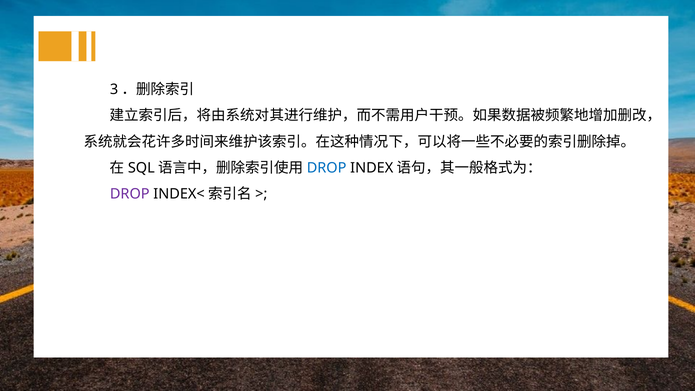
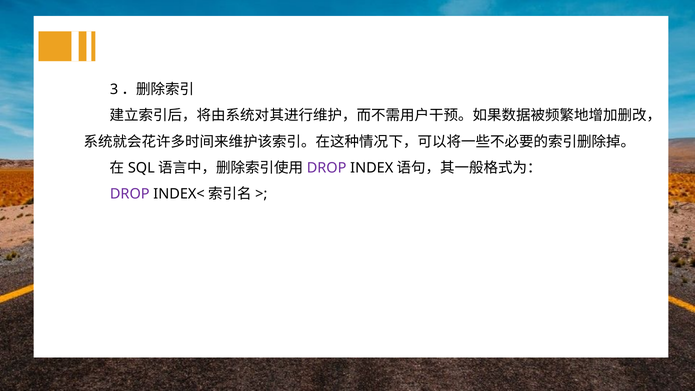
DROP at (327, 168) colour: blue -> purple
